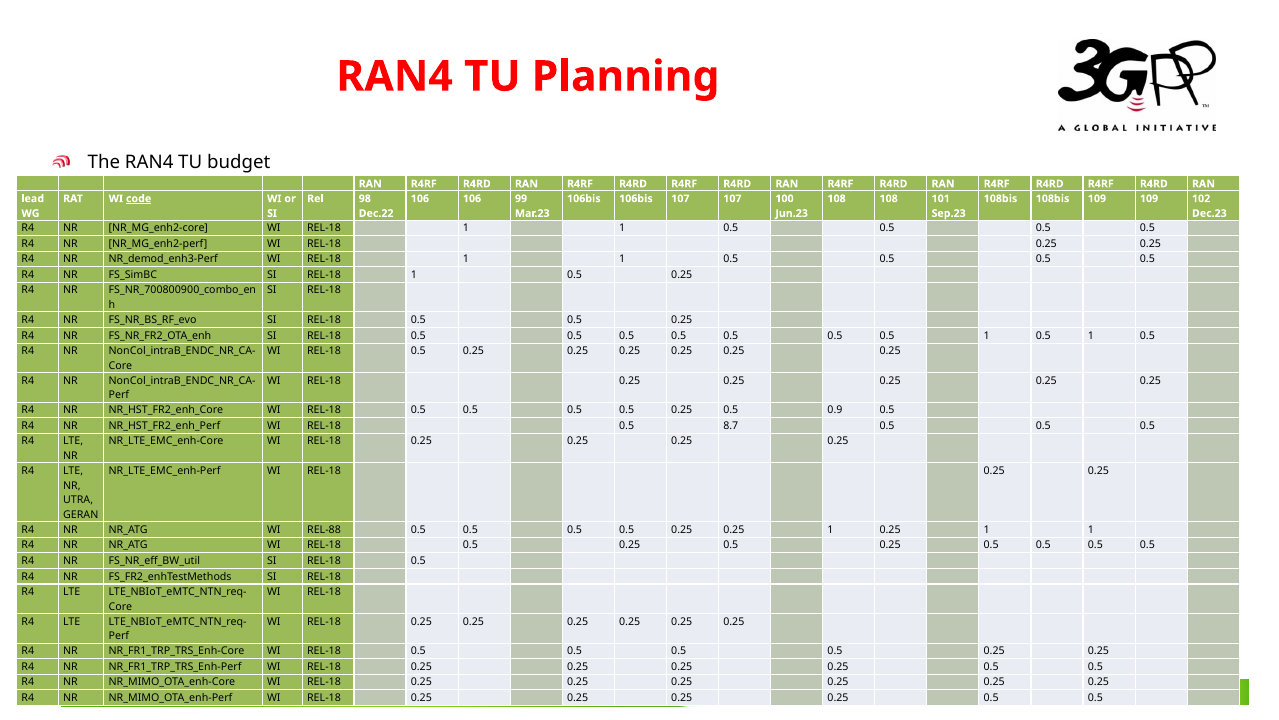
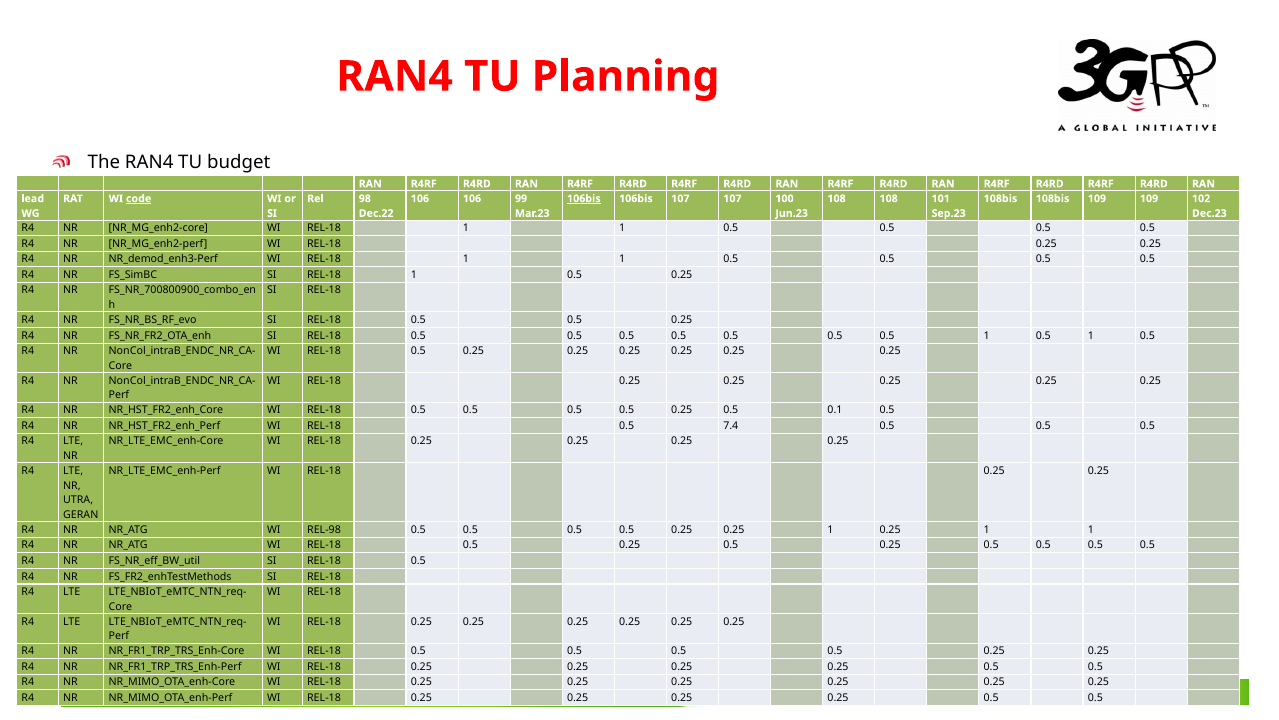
106bis at (584, 198) underline: none -> present
0.9: 0.9 -> 0.1
8.7: 8.7 -> 7.4
REL-88: REL-88 -> REL-98
